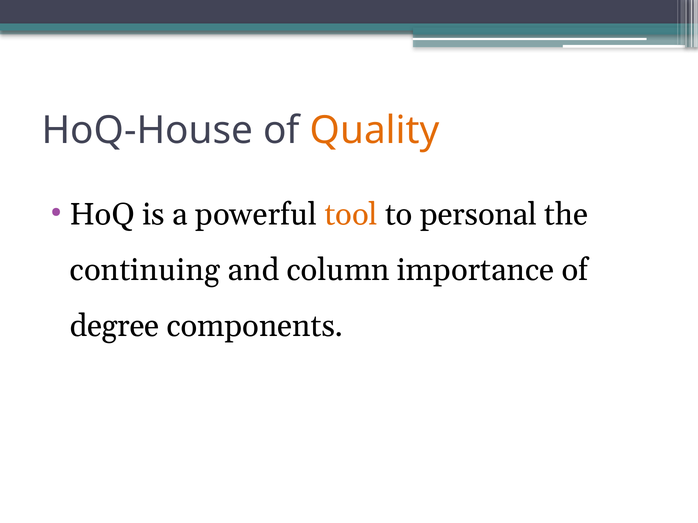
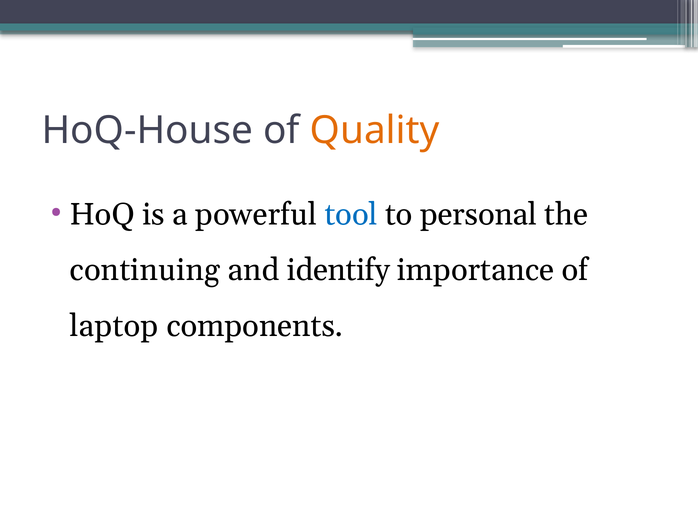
tool colour: orange -> blue
column: column -> identify
degree: degree -> laptop
